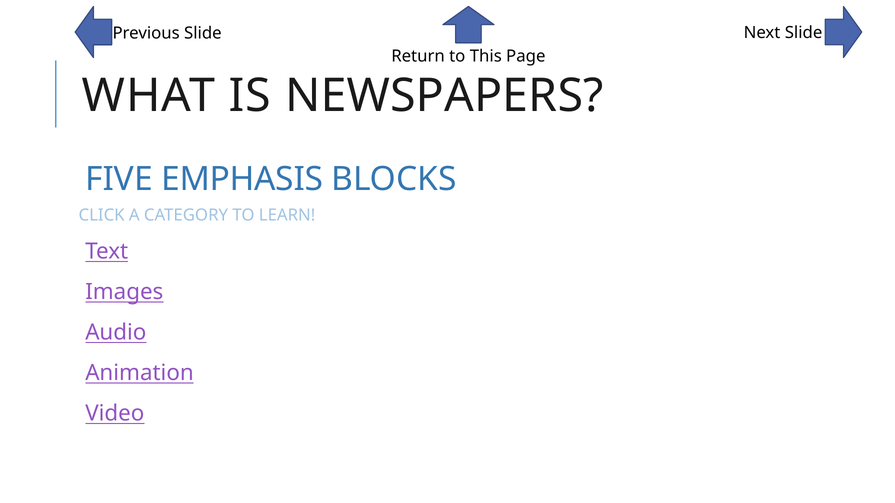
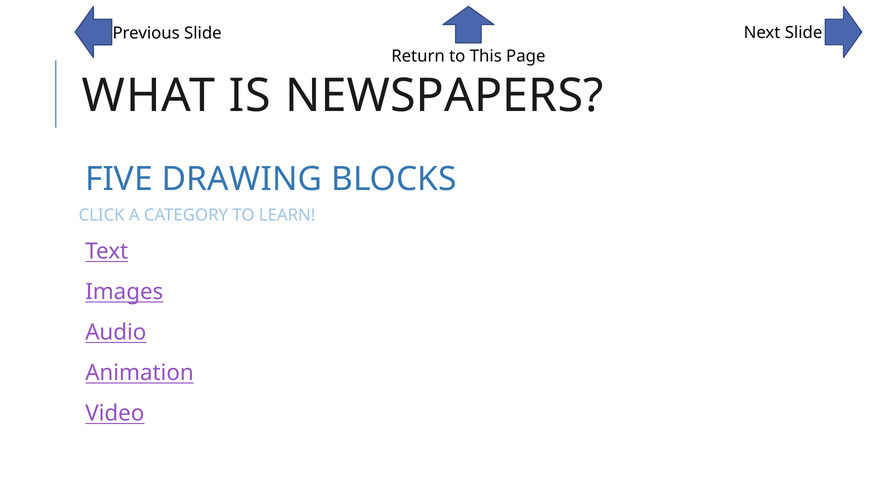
EMPHASIS: EMPHASIS -> DRAWING
